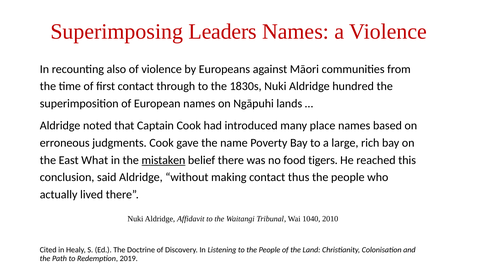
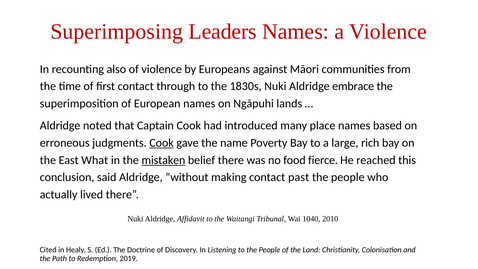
hundred: hundred -> embrace
Cook at (162, 143) underline: none -> present
tigers: tigers -> fierce
thus: thus -> past
